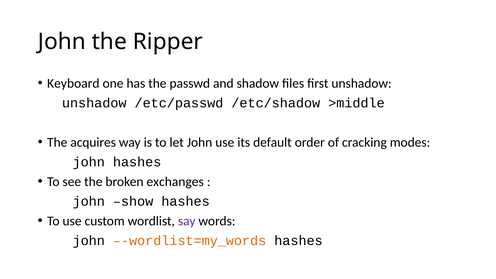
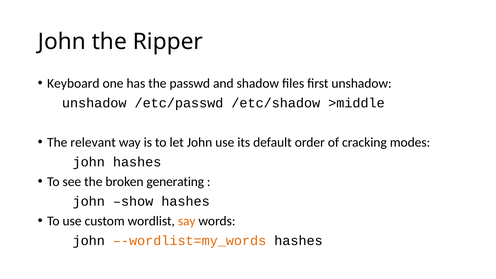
acquires: acquires -> relevant
exchanges: exchanges -> generating
say colour: purple -> orange
